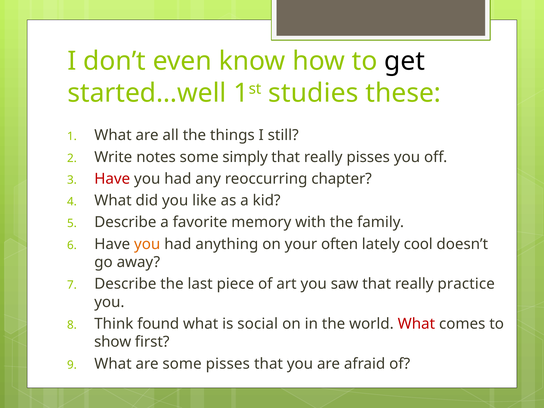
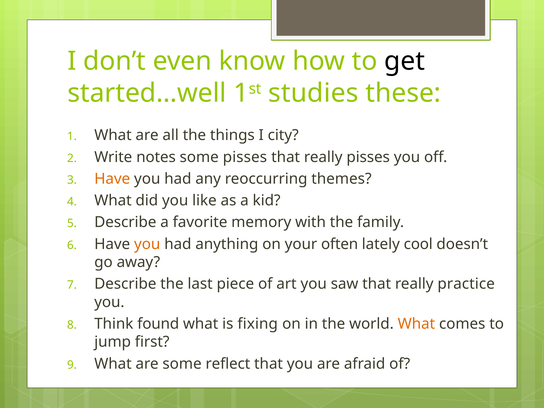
still: still -> city
some simply: simply -> pisses
Have at (112, 179) colour: red -> orange
chapter: chapter -> themes
social: social -> fixing
What at (416, 324) colour: red -> orange
show: show -> jump
some pisses: pisses -> reflect
